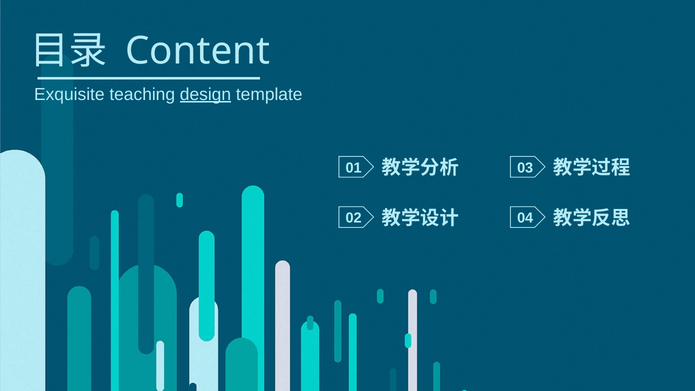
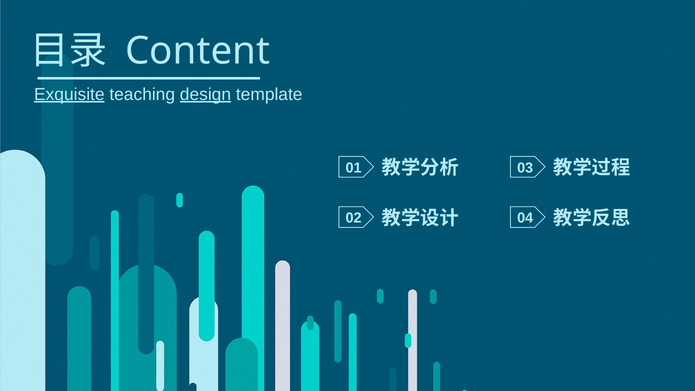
Exquisite underline: none -> present
